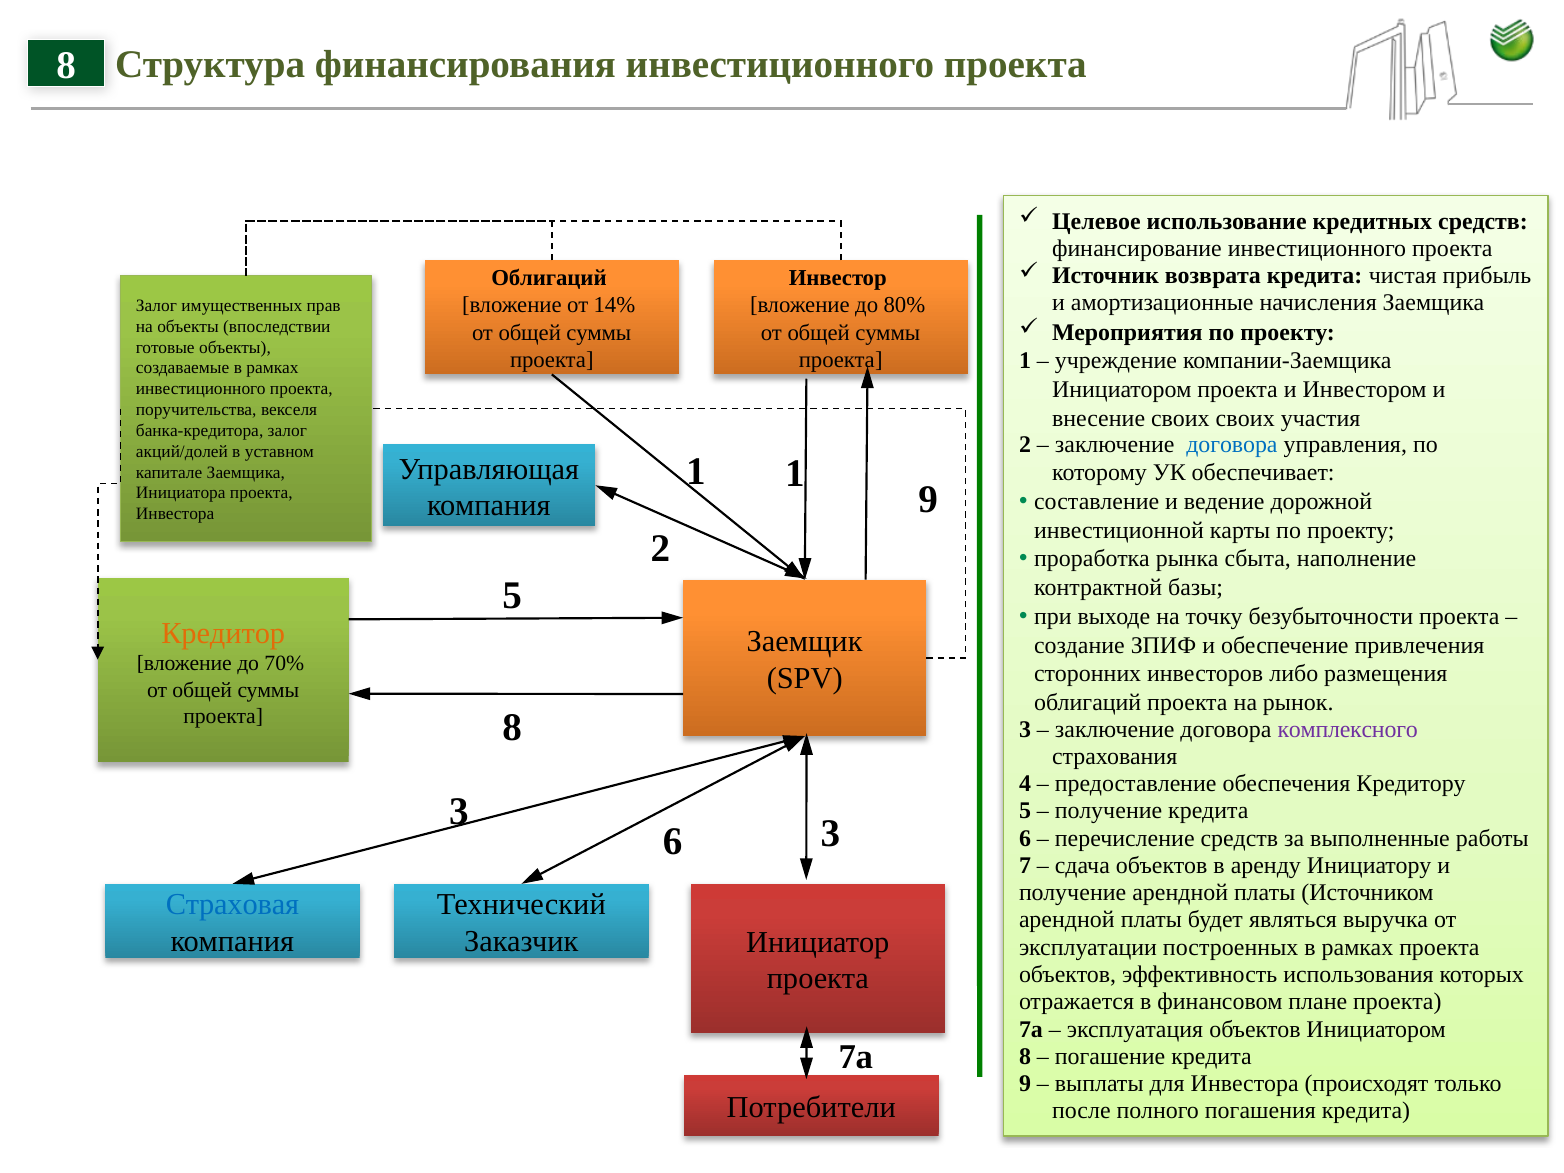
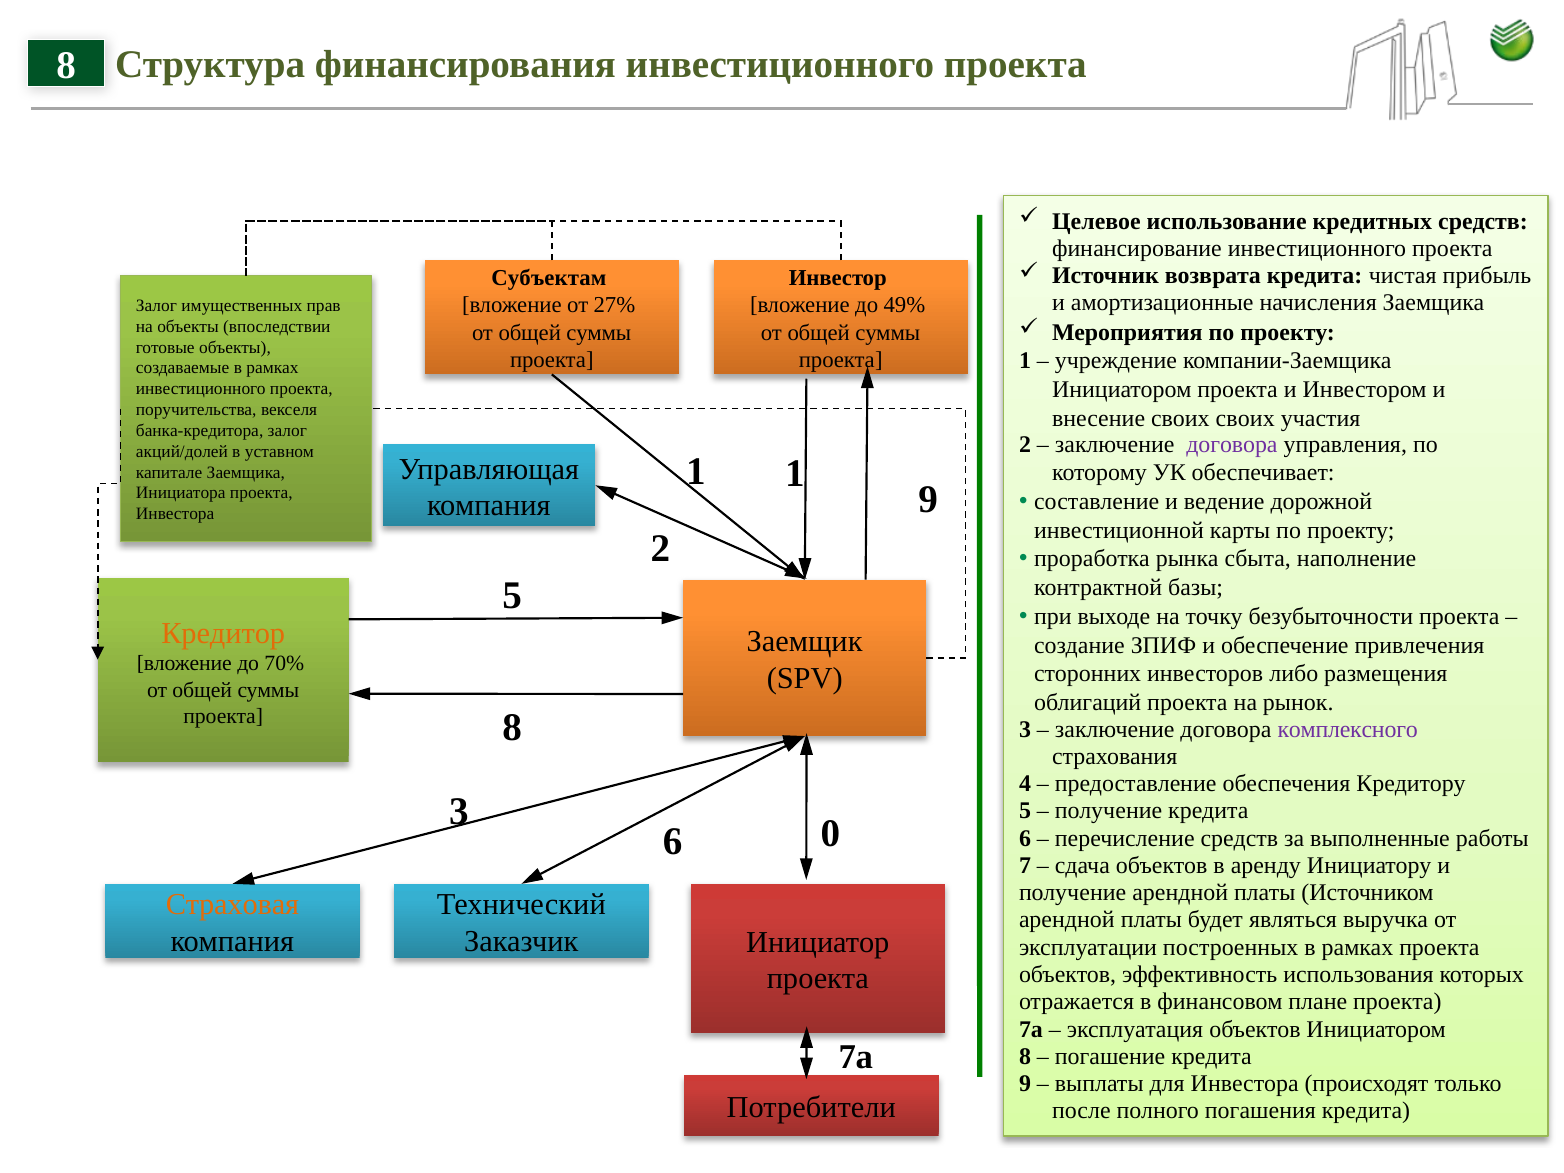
Облигаций at (549, 278): Облигаций -> Субъектам
14%: 14% -> 27%
80%: 80% -> 49%
договора at (1232, 445) colour: blue -> purple
6 3: 3 -> 0
Страховая colour: blue -> orange
